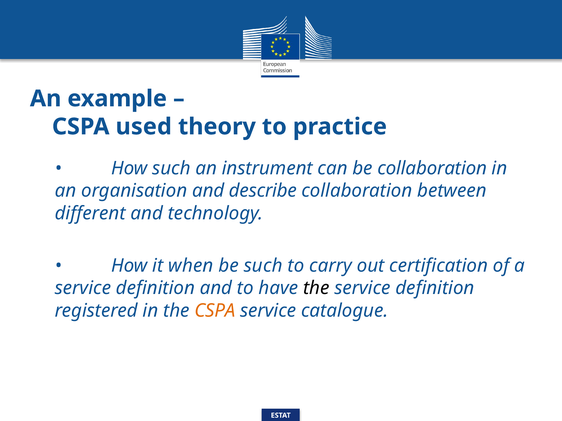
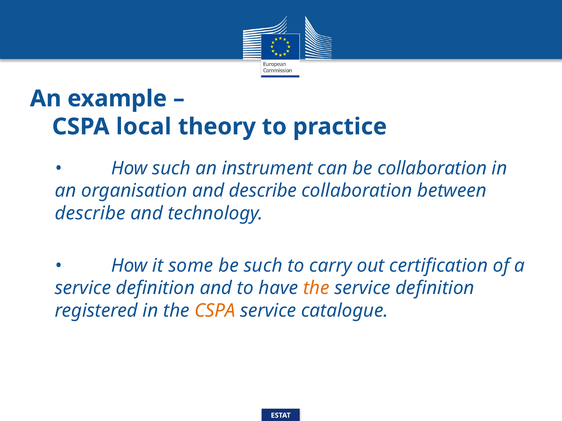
used: used -> local
different at (90, 214): different -> describe
when: when -> some
the at (316, 288) colour: black -> orange
